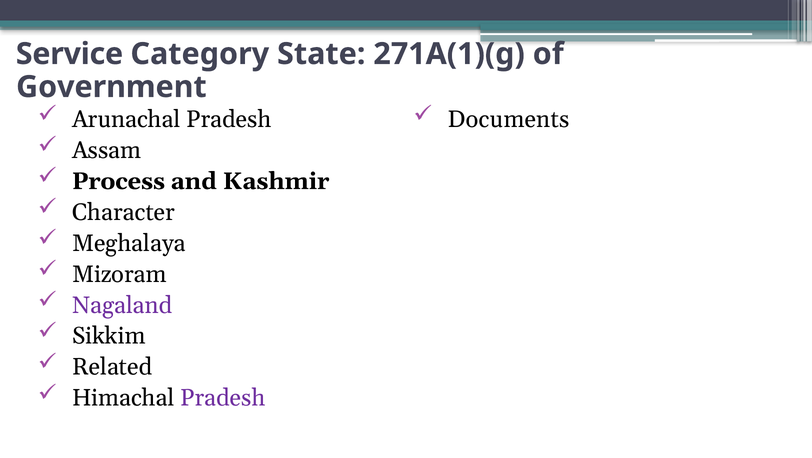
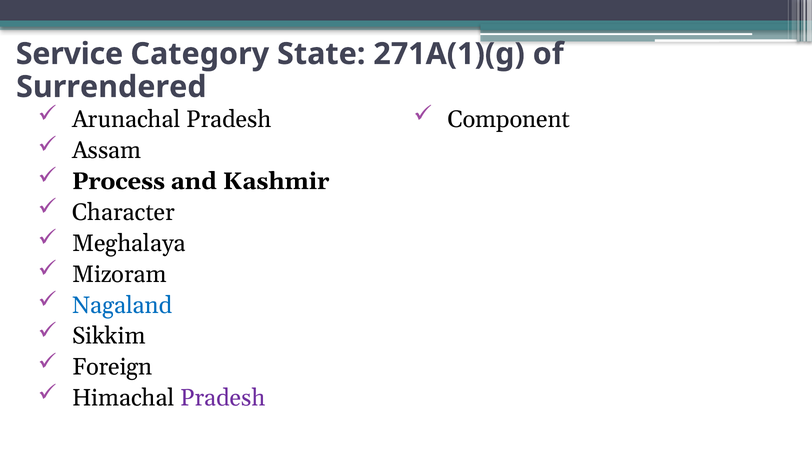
Government: Government -> Surrendered
Documents: Documents -> Component
Nagaland colour: purple -> blue
Related: Related -> Foreign
